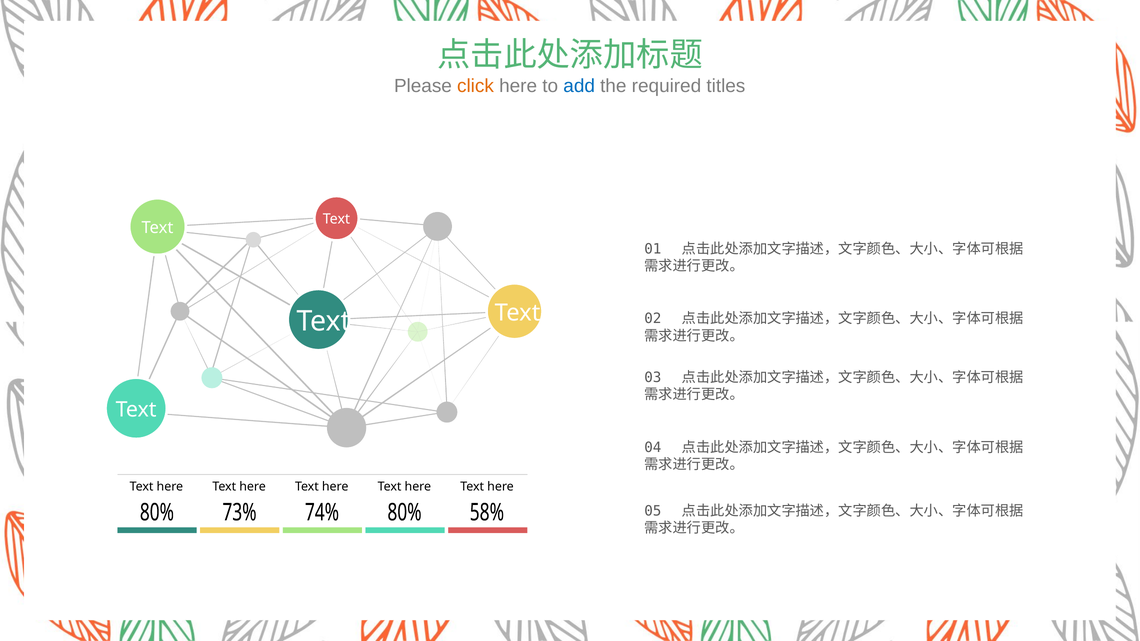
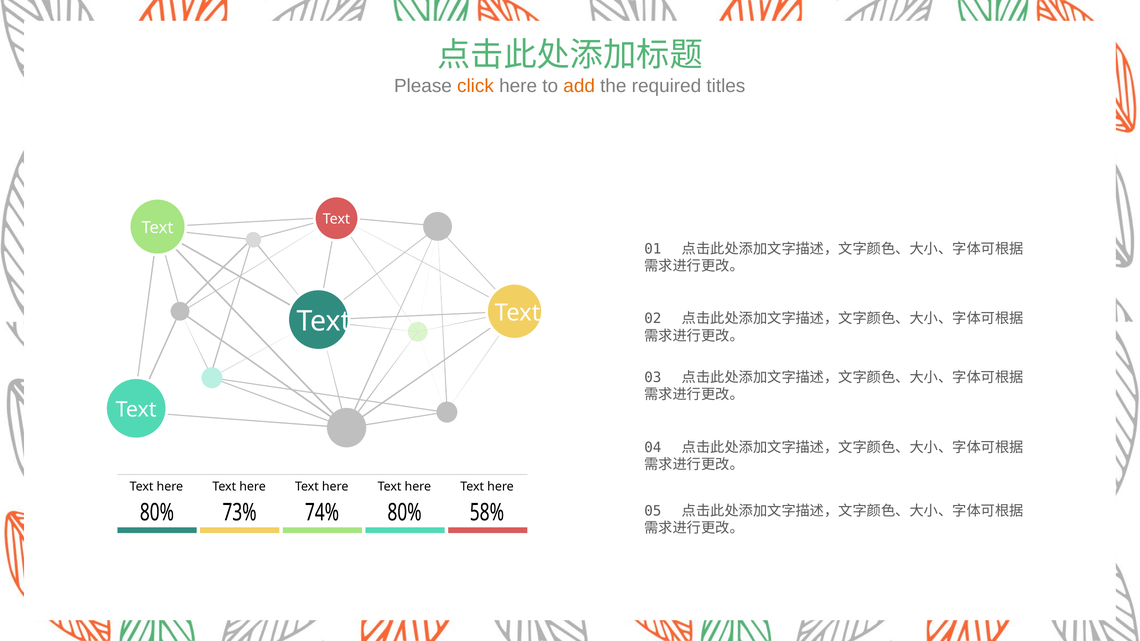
add colour: blue -> orange
